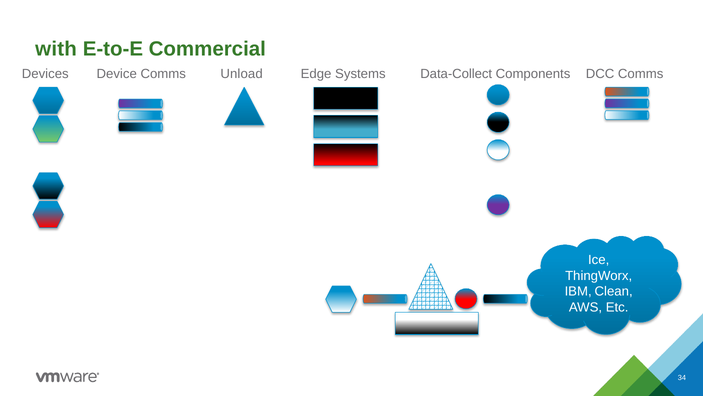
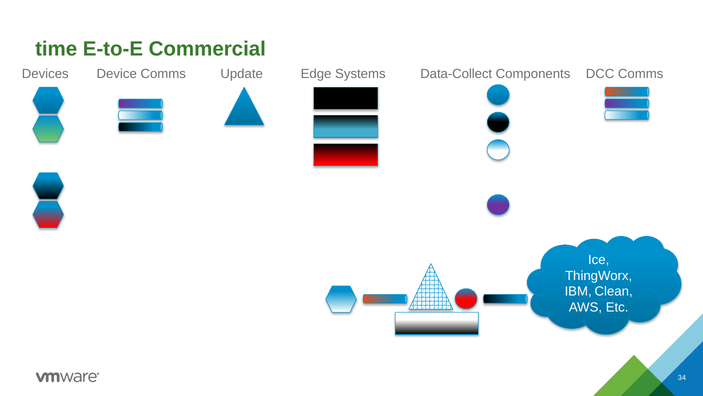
with: with -> time
Unload: Unload -> Update
